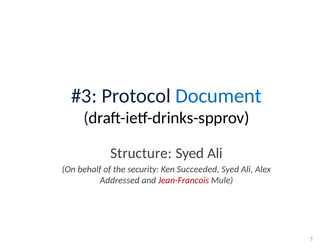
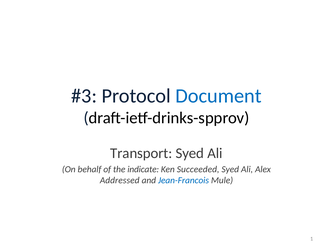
Structure: Structure -> Transport
security: security -> indicate
Jean-Francois colour: red -> blue
